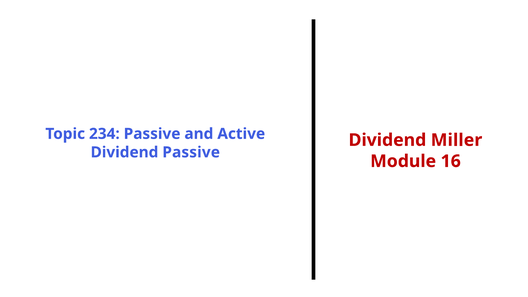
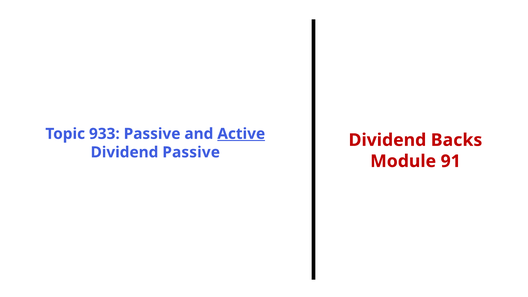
234: 234 -> 933
Active underline: none -> present
Miller: Miller -> Backs
16: 16 -> 91
